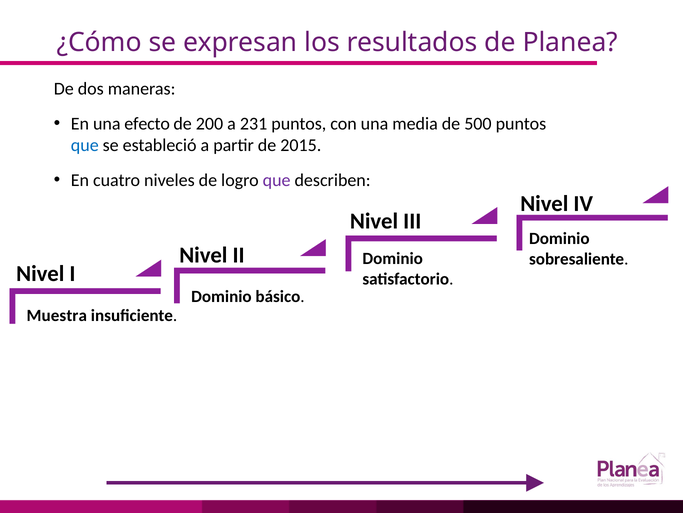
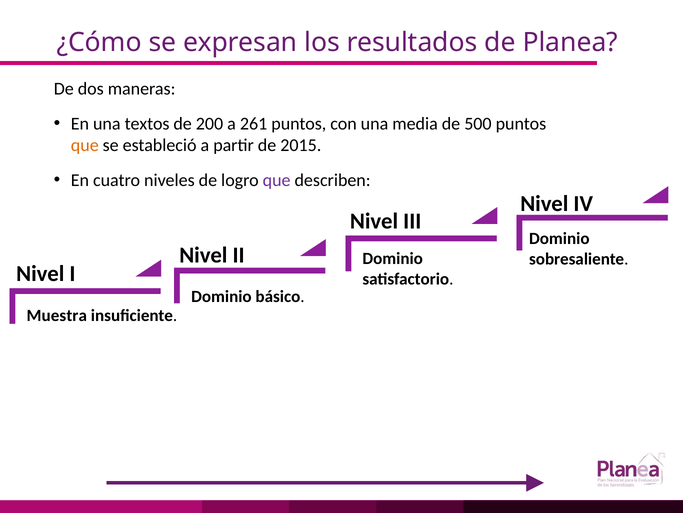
efecto: efecto -> textos
231: 231 -> 261
que at (85, 145) colour: blue -> orange
